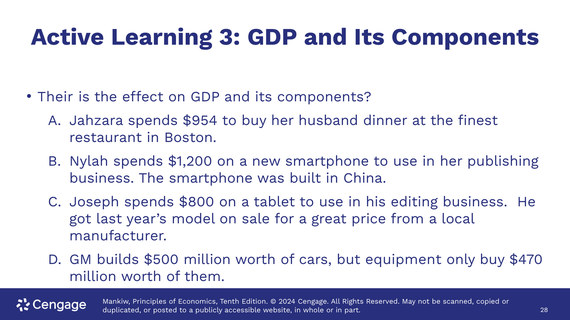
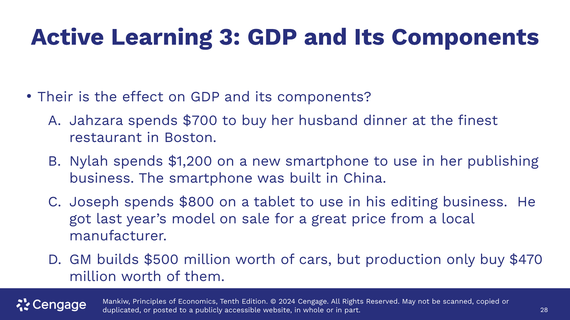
$954: $954 -> $700
equipment: equipment -> production
